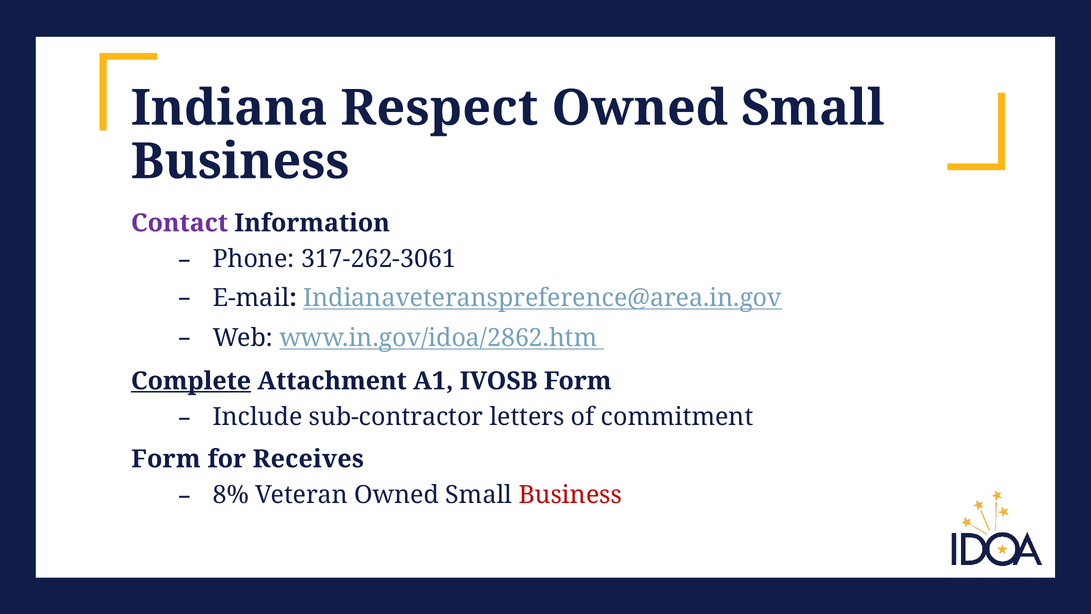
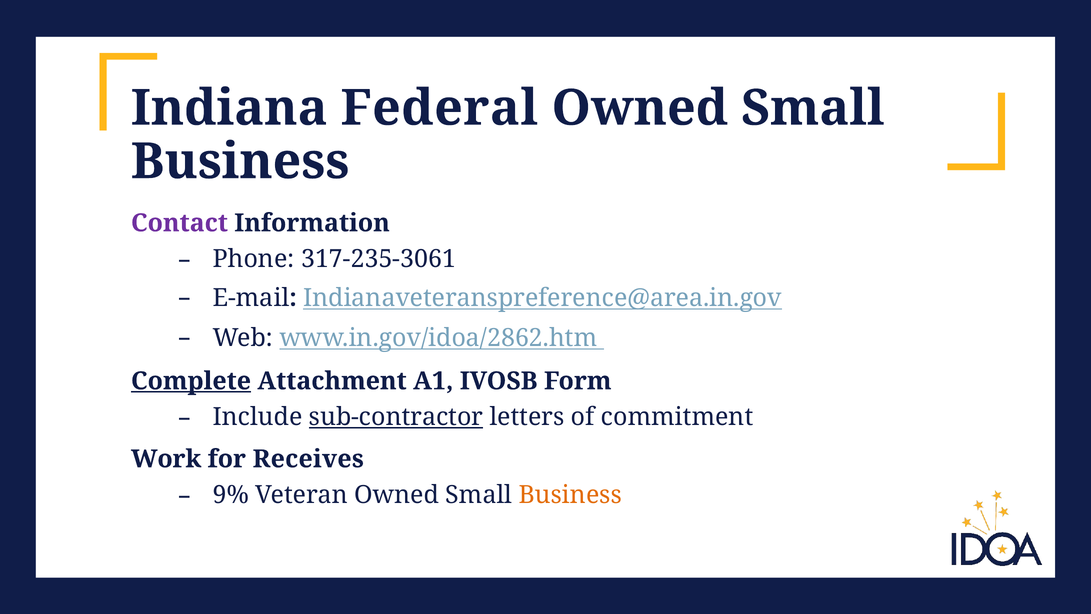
Respect: Respect -> Federal
317-262-3061: 317-262-3061 -> 317-235-3061
sub-contractor underline: none -> present
Form at (166, 459): Form -> Work
8%: 8% -> 9%
Business at (570, 495) colour: red -> orange
